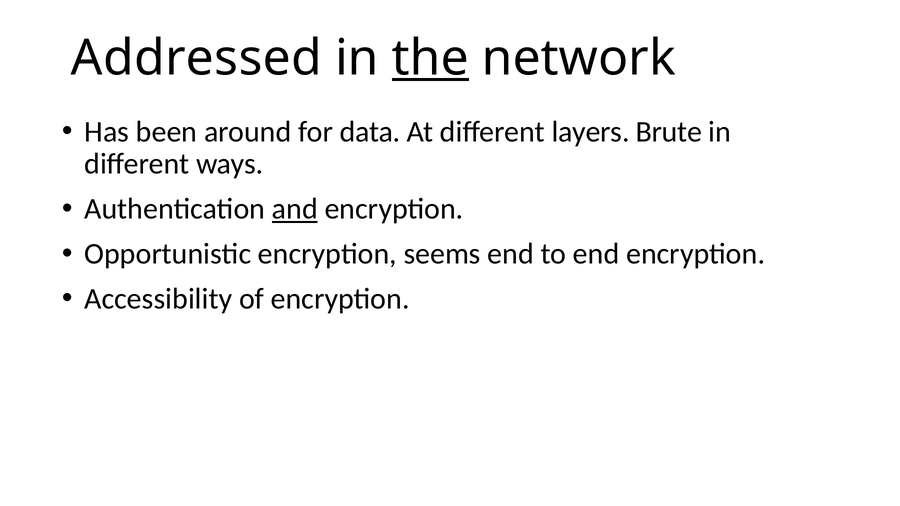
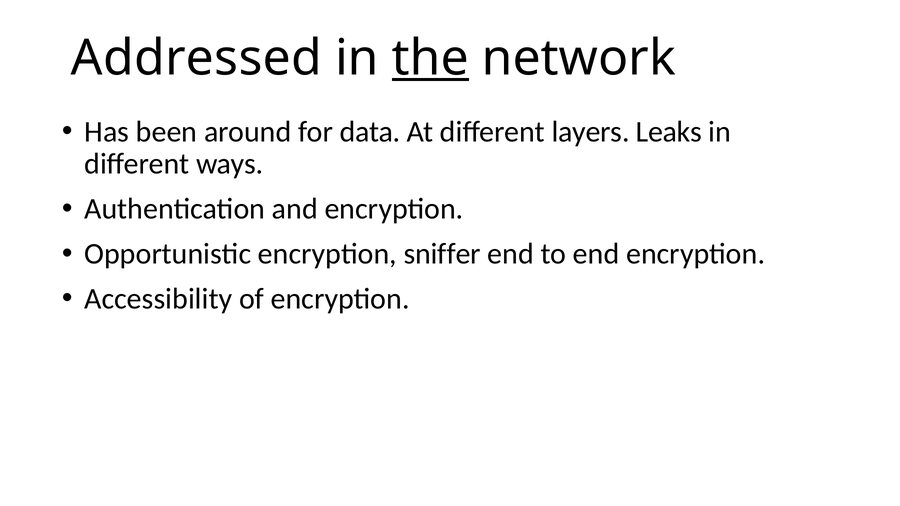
Brute: Brute -> Leaks
and underline: present -> none
seems: seems -> sniffer
